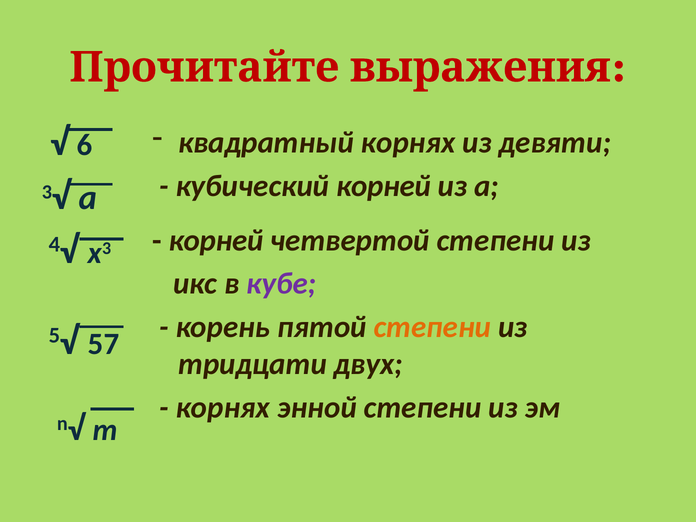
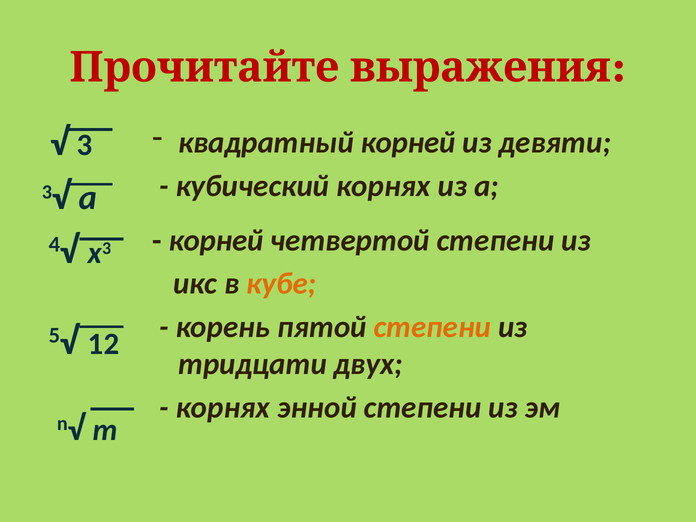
квадратный корнях: корнях -> корней
6 at (84, 145): 6 -> 3
кубический корней: корней -> корнях
кубе colour: purple -> orange
57: 57 -> 12
